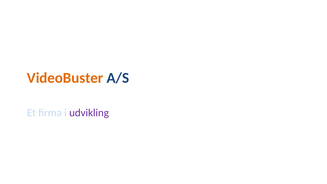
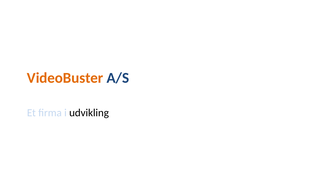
udvikling colour: purple -> black
